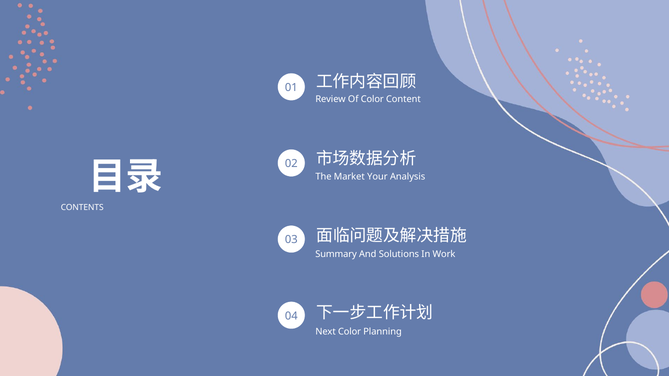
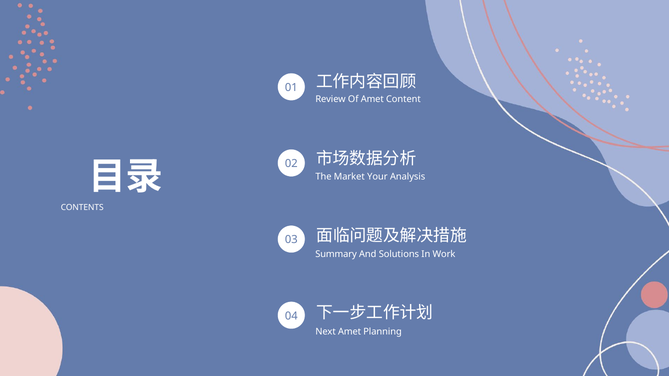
Of Color: Color -> Amet
Next Color: Color -> Amet
